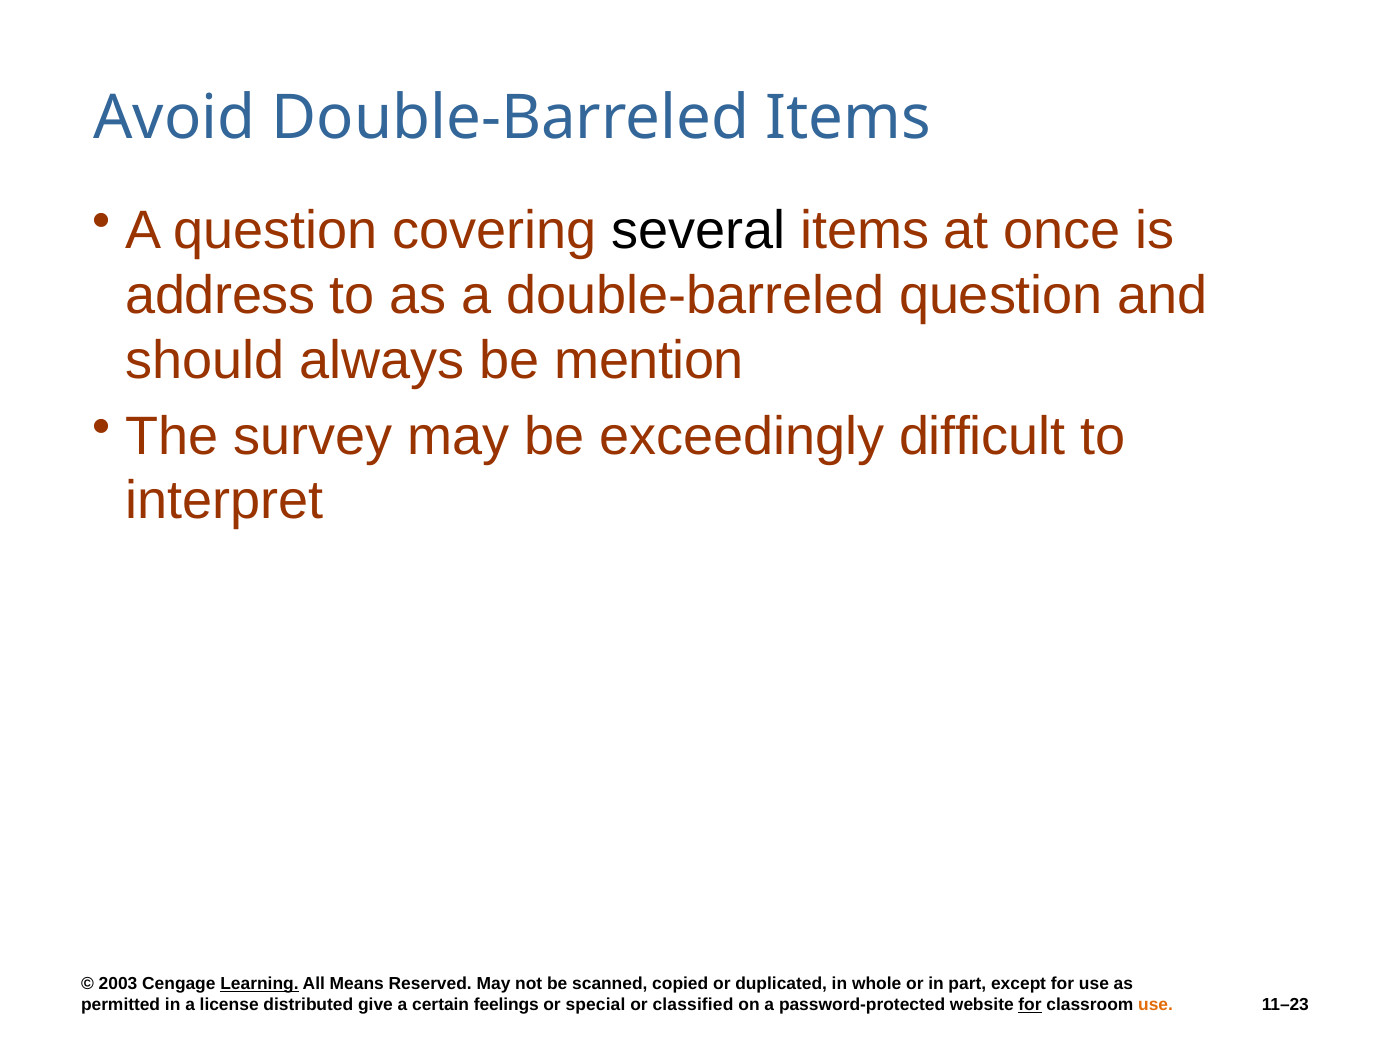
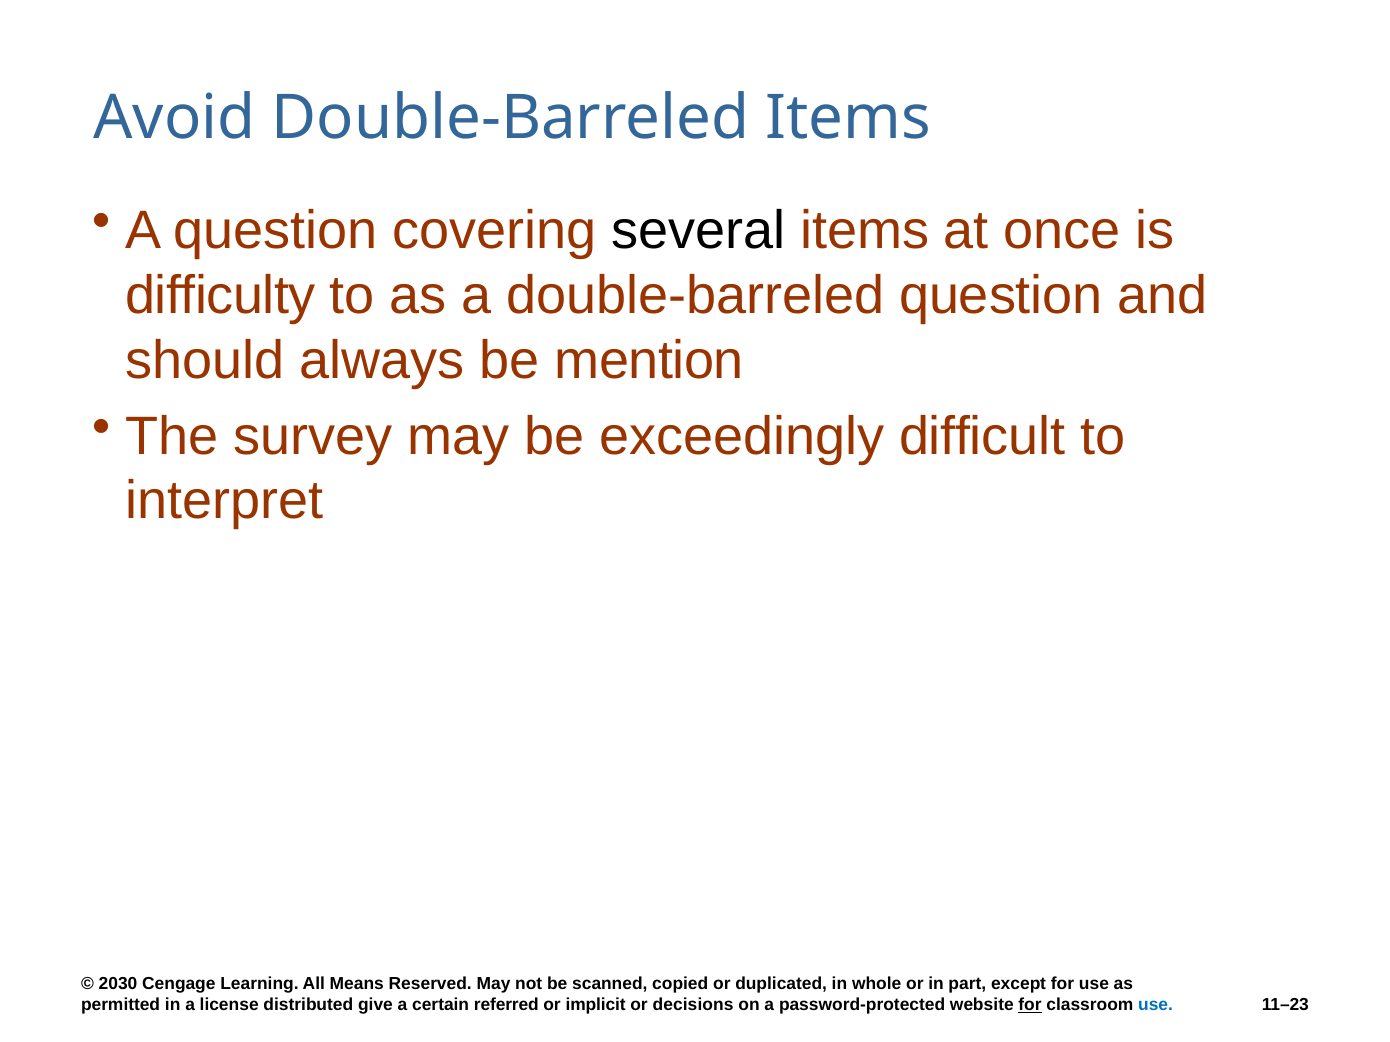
address: address -> difficulty
2003: 2003 -> 2030
Learning underline: present -> none
feelings: feelings -> referred
special: special -> implicit
classified: classified -> decisions
use at (1156, 1006) colour: orange -> blue
